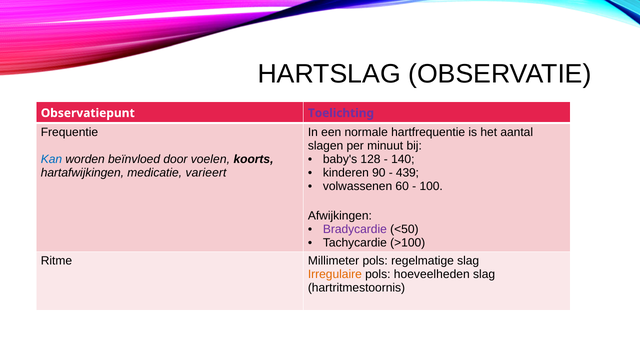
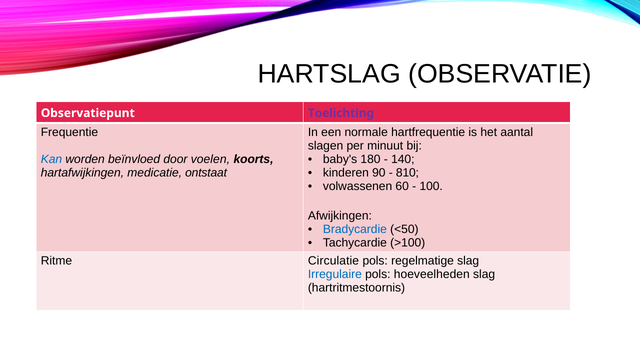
128: 128 -> 180
varieert: varieert -> ontstaat
439: 439 -> 810
Bradycardie colour: purple -> blue
Millimeter: Millimeter -> Circulatie
Irregulaire colour: orange -> blue
